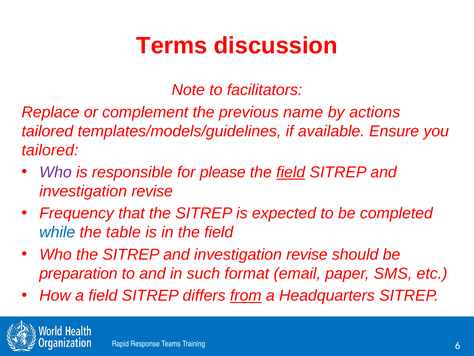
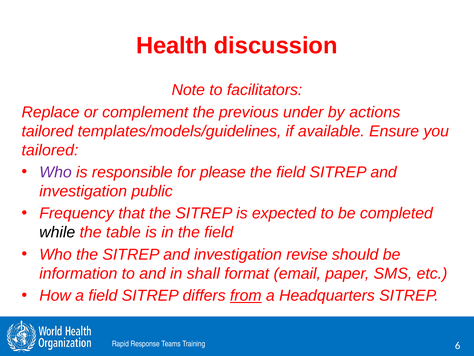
Terms: Terms -> Health
name: name -> under
field at (291, 172) underline: present -> none
revise at (152, 191): revise -> public
while colour: blue -> black
preparation: preparation -> information
such: such -> shall
